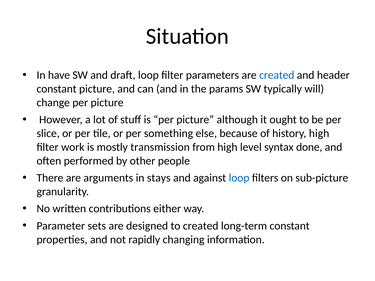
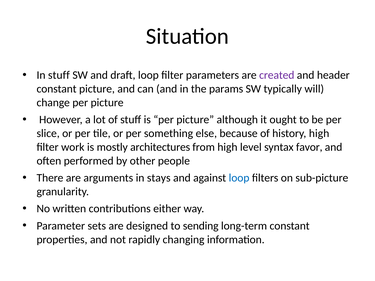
In have: have -> stuff
created at (277, 75) colour: blue -> purple
transmission: transmission -> architectures
done: done -> favor
to created: created -> sending
